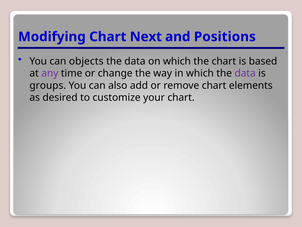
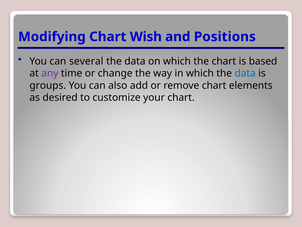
Next: Next -> Wish
objects: objects -> several
data at (245, 73) colour: purple -> blue
